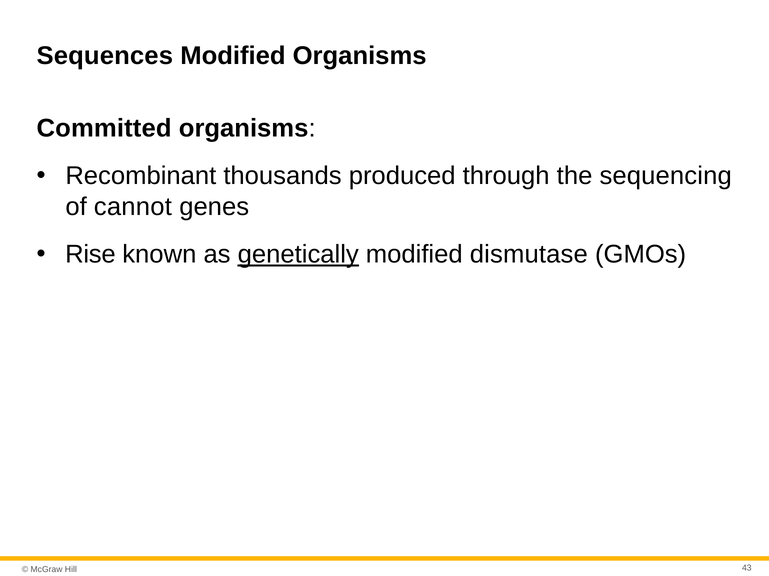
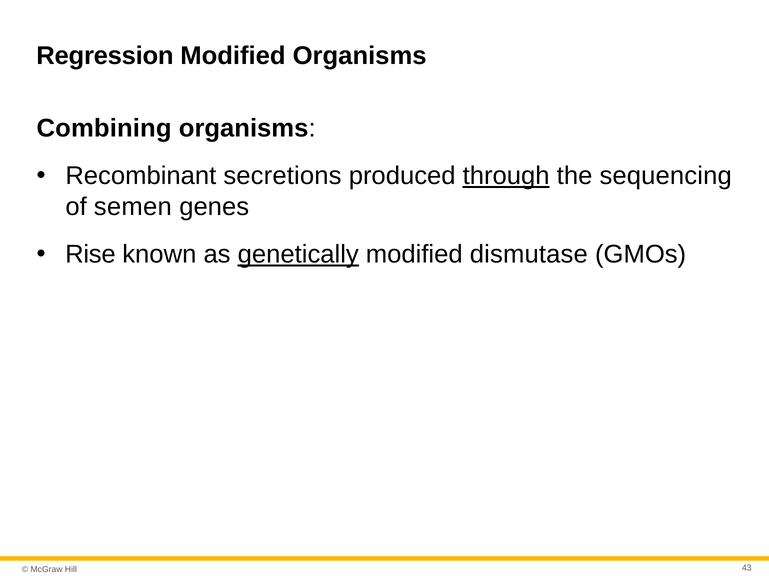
Sequences: Sequences -> Regression
Committed: Committed -> Combining
thousands: thousands -> secretions
through underline: none -> present
cannot: cannot -> semen
